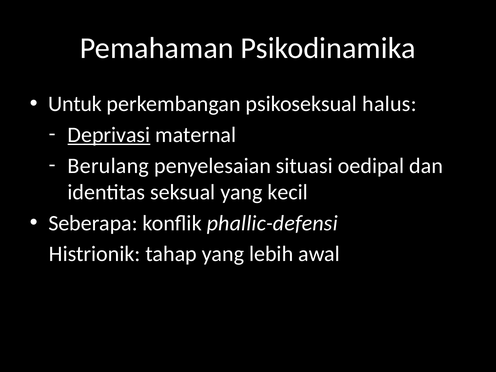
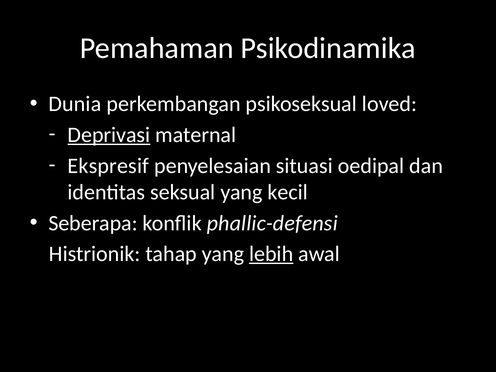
Untuk: Untuk -> Dunia
halus: halus -> loved
Berulang: Berulang -> Ekspresif
lebih underline: none -> present
